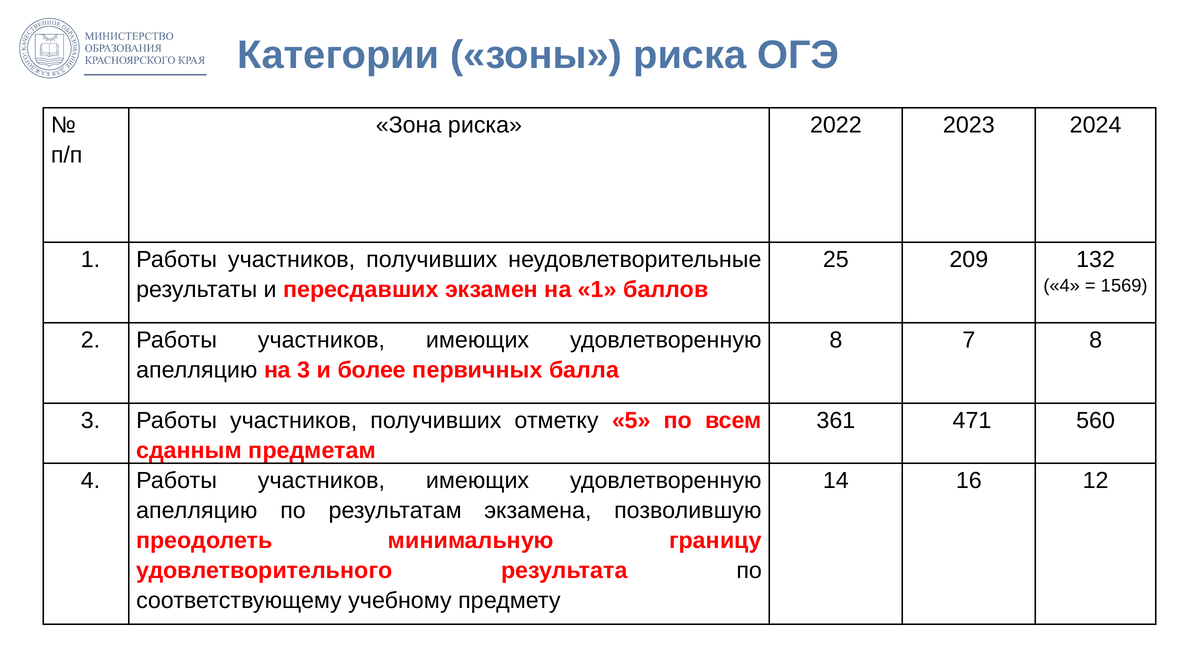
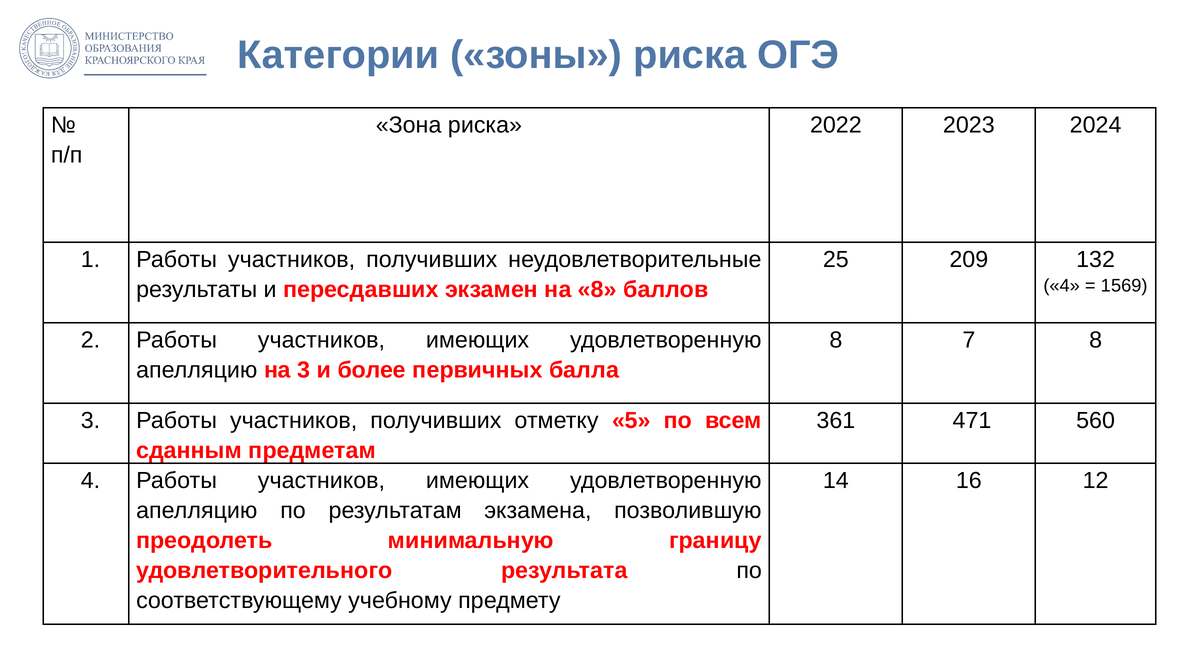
на 1: 1 -> 8
